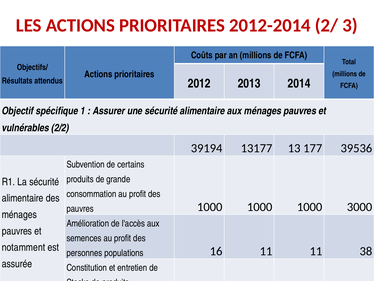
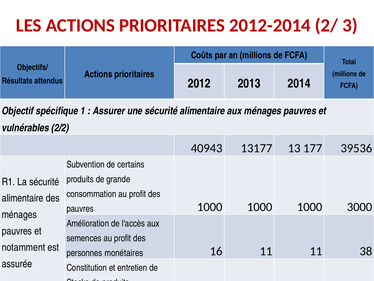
39194: 39194 -> 40943
populations: populations -> monétaires
